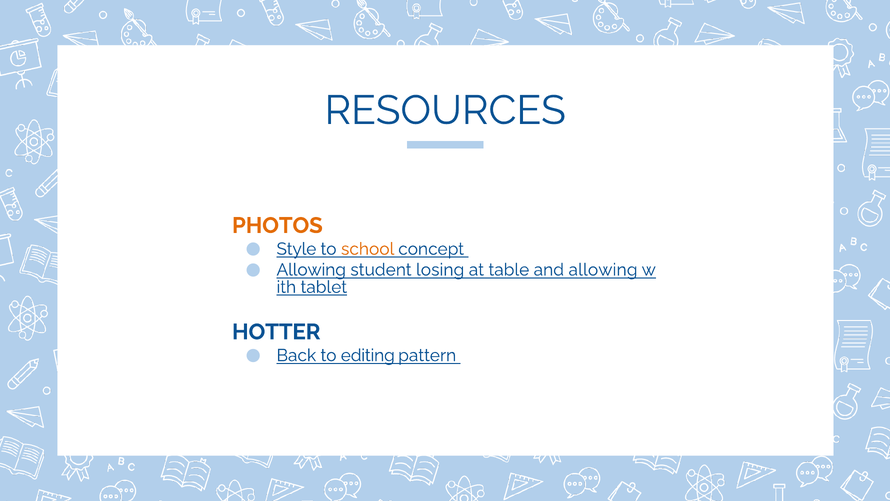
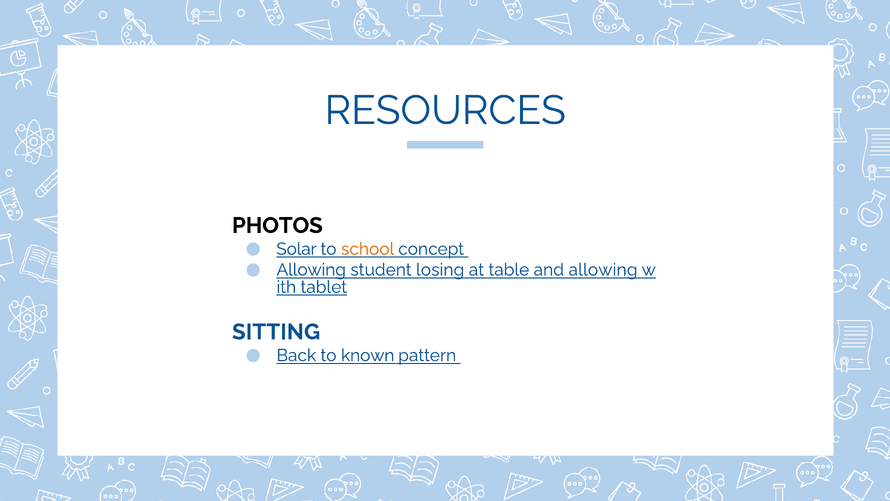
PHOTOS colour: orange -> black
Style: Style -> Solar
HOTTER: HOTTER -> SITTING
editing: editing -> known
